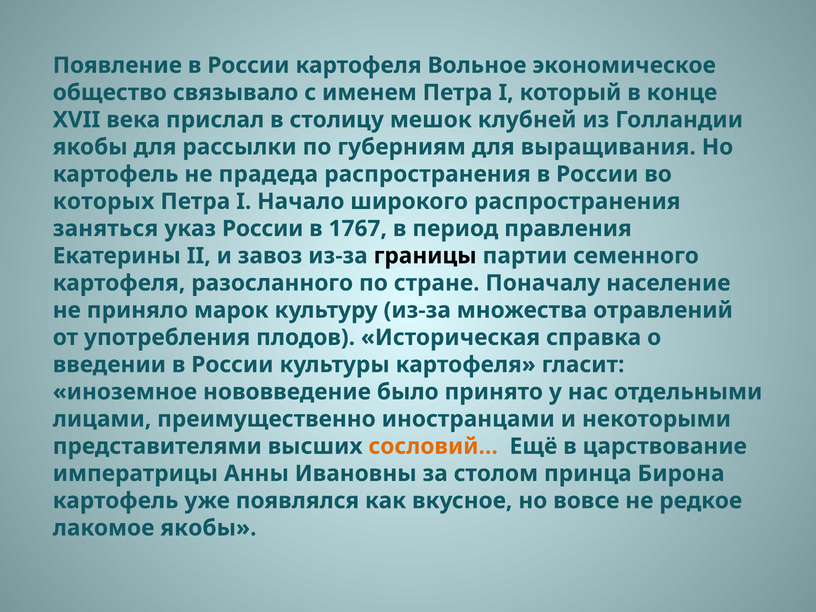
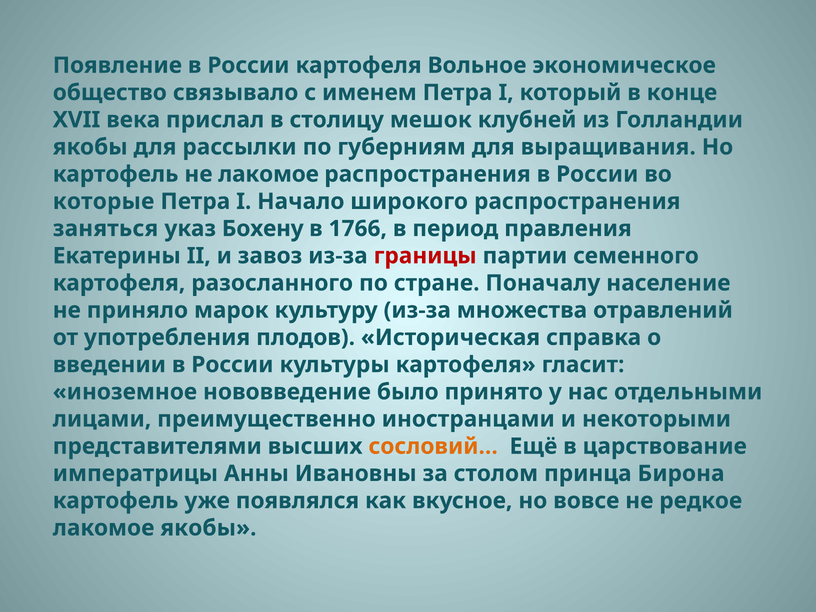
не прадеда: прадеда -> лакомое
которых: которых -> которые
указ России: России -> Бохену
1767: 1767 -> 1766
границы colour: black -> red
